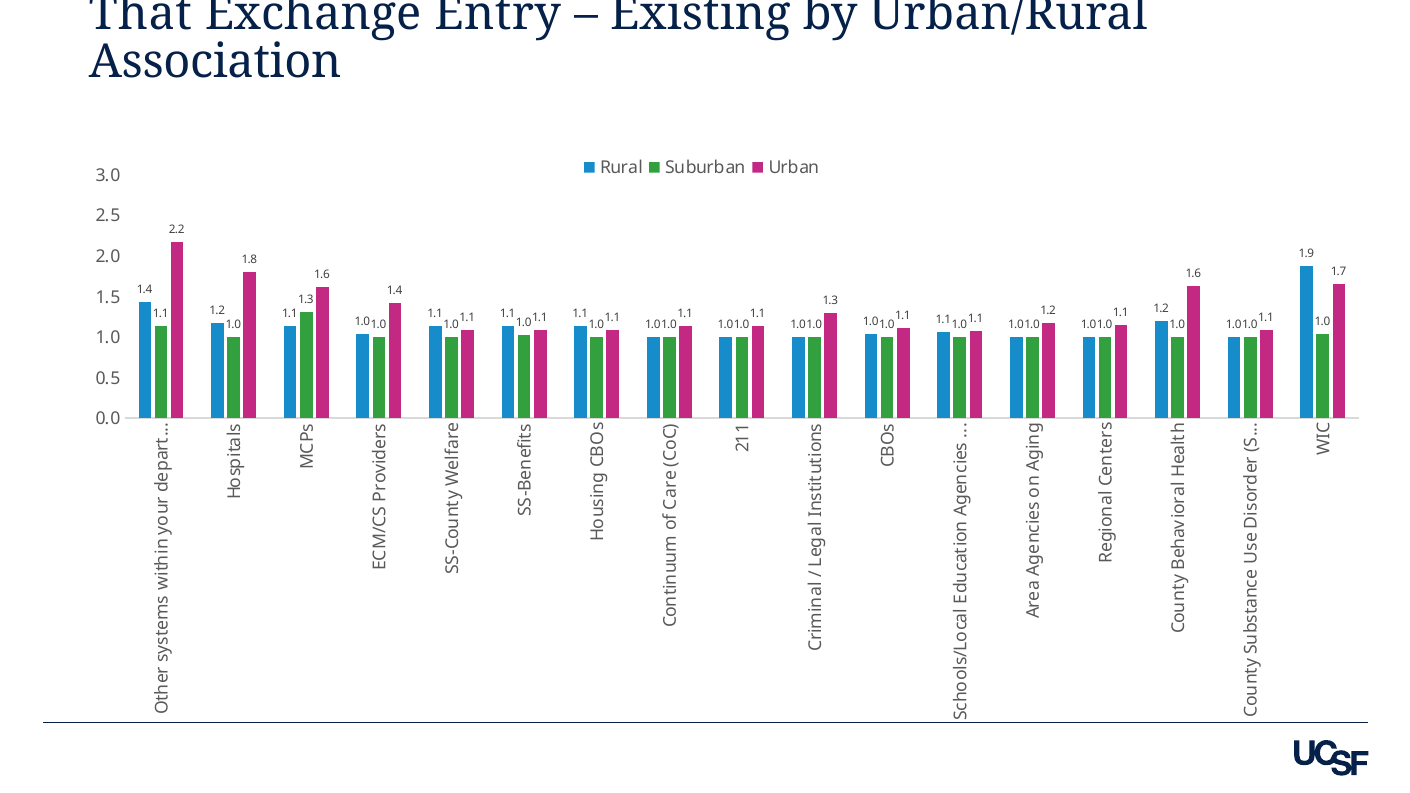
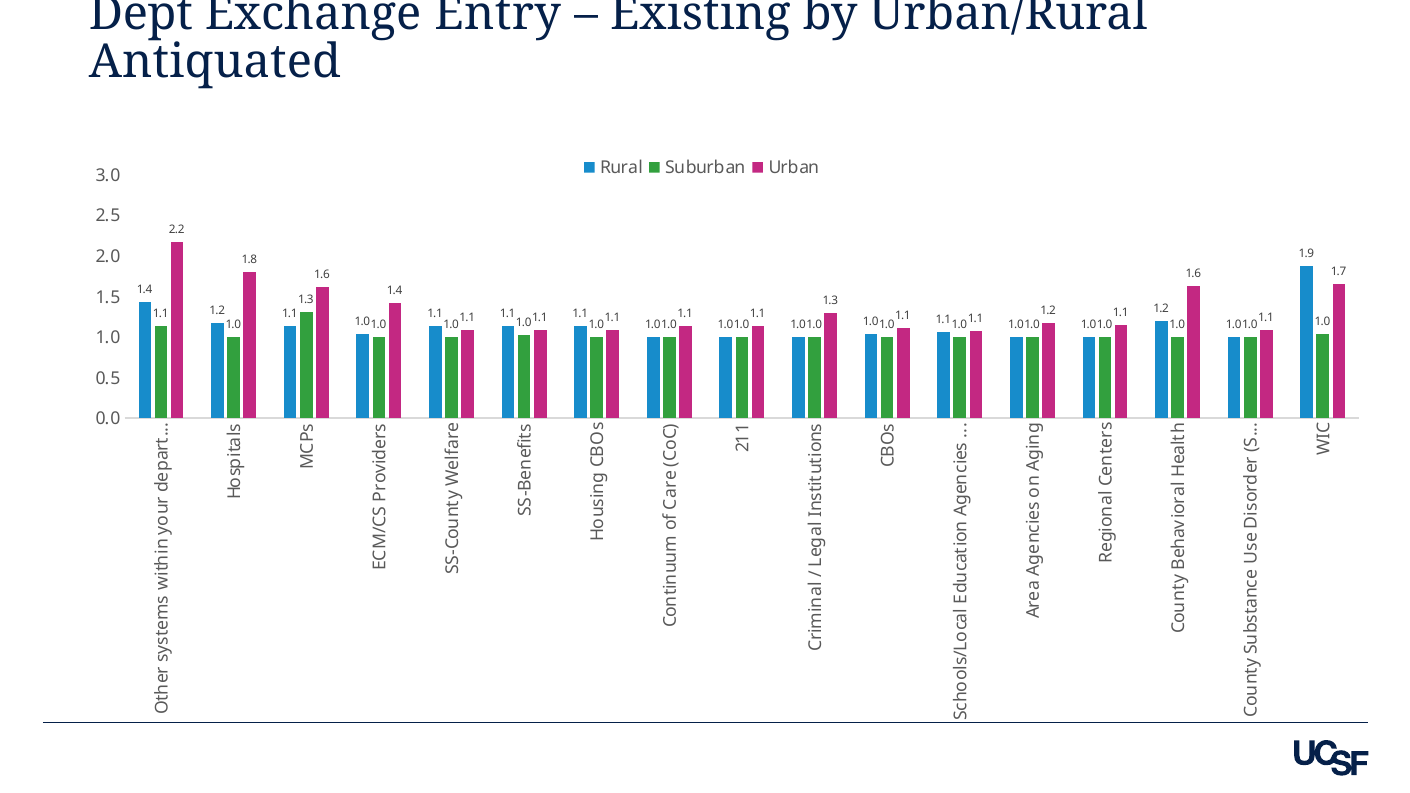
That: That -> Dept
Association: Association -> Antiquated
